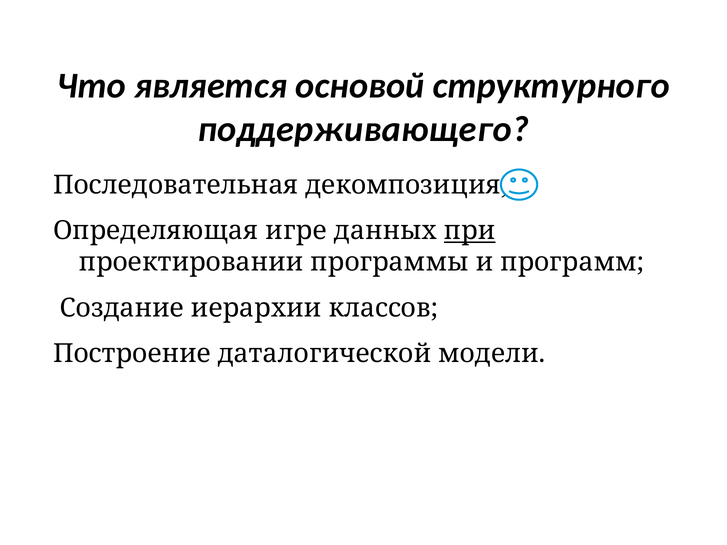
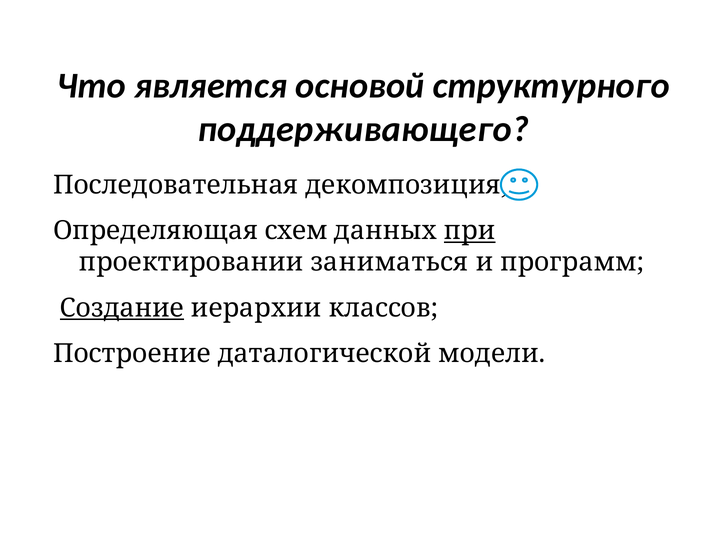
игре: игре -> схем
программы: программы -> заниматься
Создание underline: none -> present
